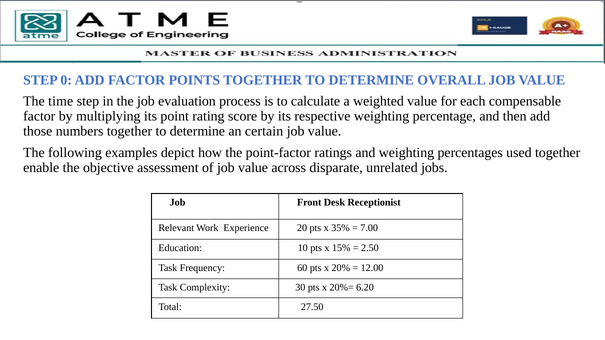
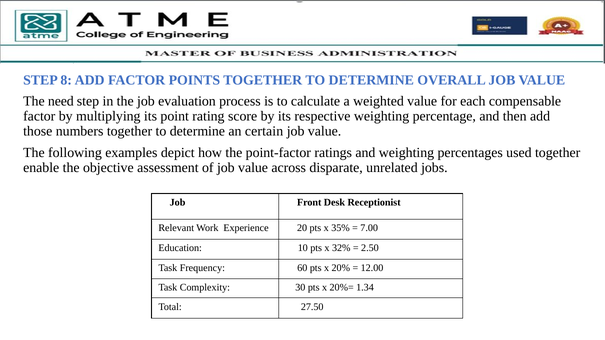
0: 0 -> 8
time: time -> need
15%: 15% -> 32%
6.20: 6.20 -> 1.34
